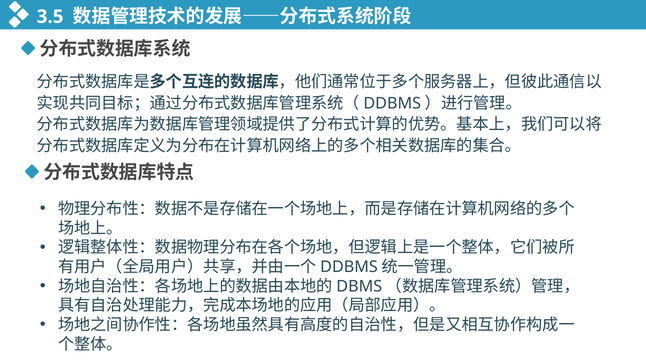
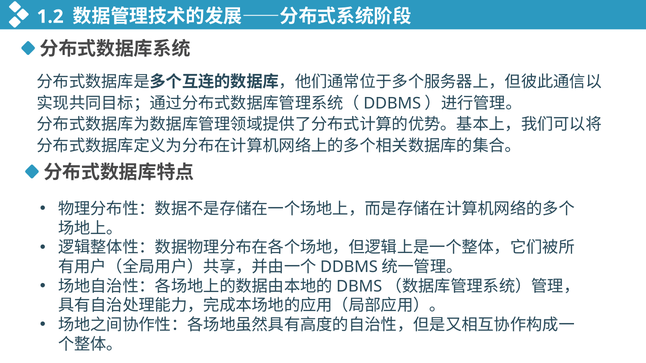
3.5: 3.5 -> 1.2
